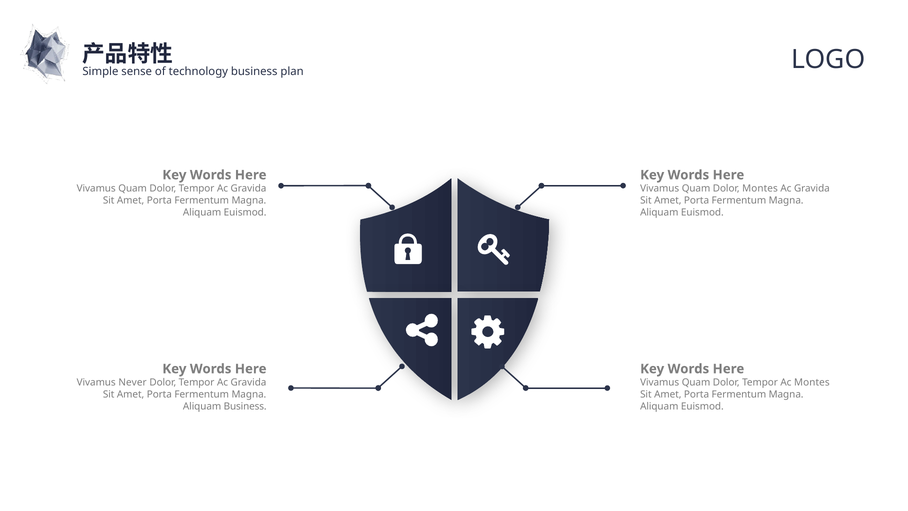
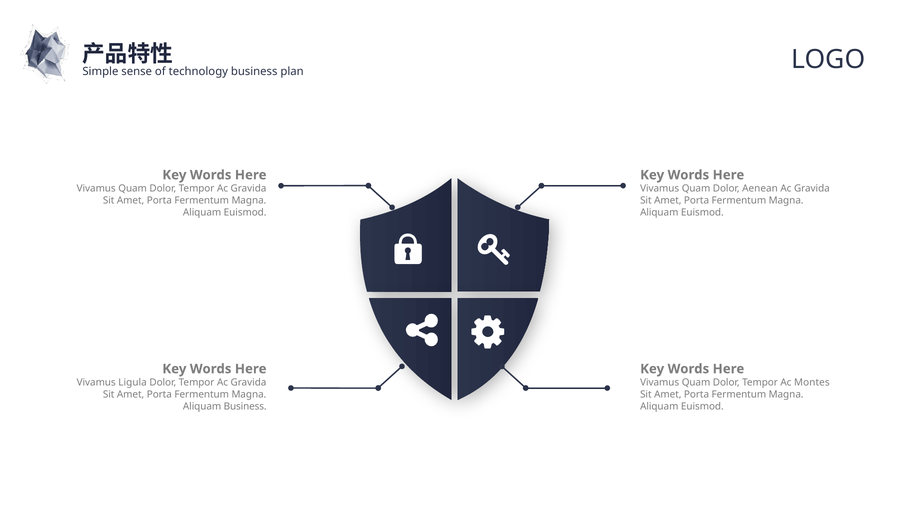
Dolor Montes: Montes -> Aenean
Never: Never -> Ligula
